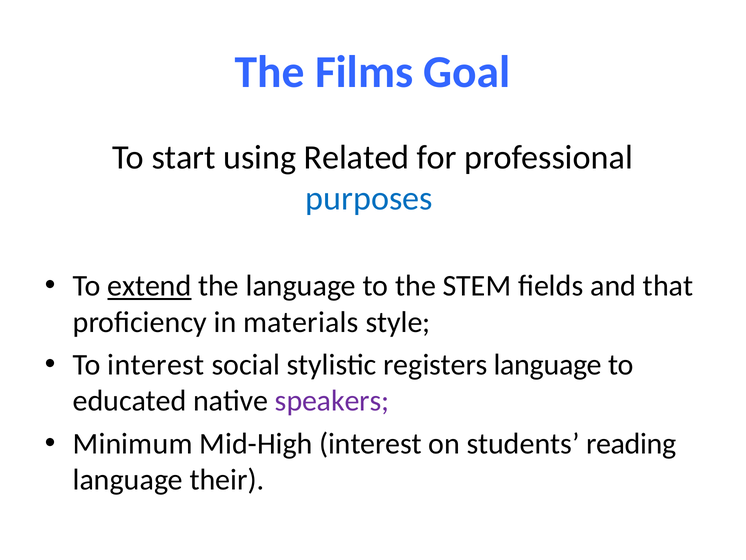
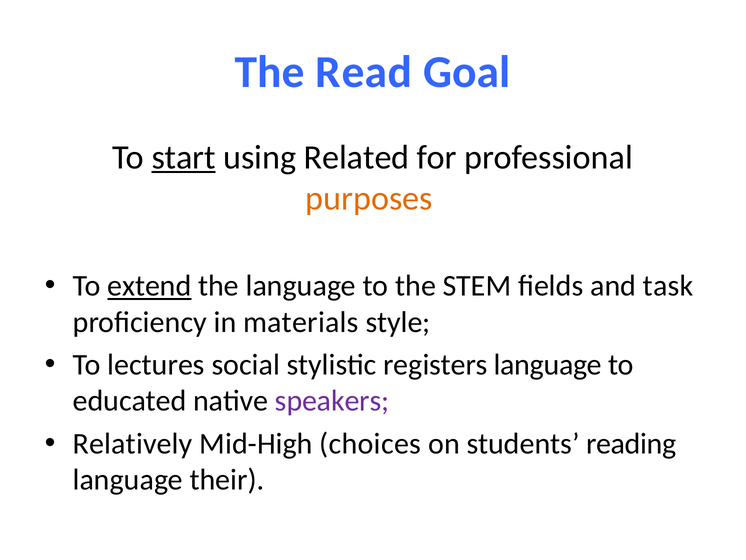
Films: Films -> Read
start underline: none -> present
purposes colour: blue -> orange
that: that -> task
To interest: interest -> lectures
Minimum: Minimum -> Relatively
Mid-High interest: interest -> choices
